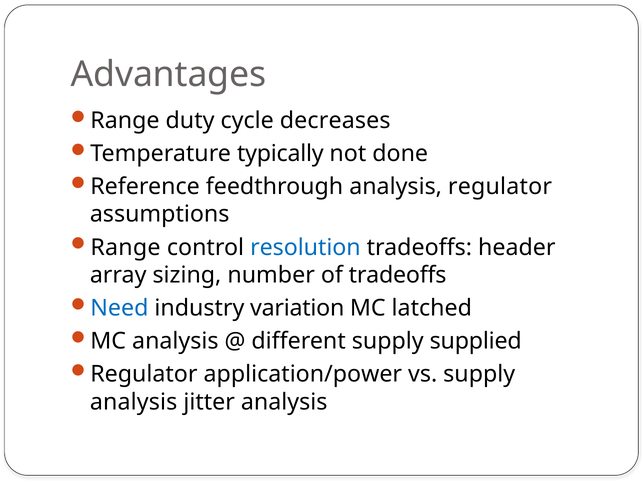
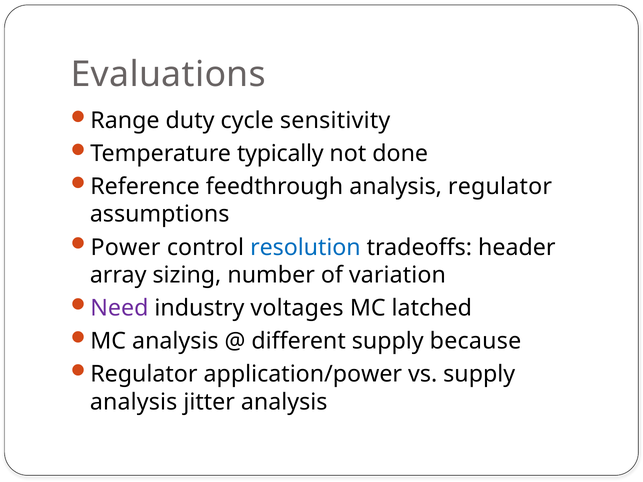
Advantages: Advantages -> Evaluations
decreases: decreases -> sensitivity
Range at (125, 247): Range -> Power
of tradeoffs: tradeoffs -> variation
Need colour: blue -> purple
variation: variation -> voltages
supplied: supplied -> because
